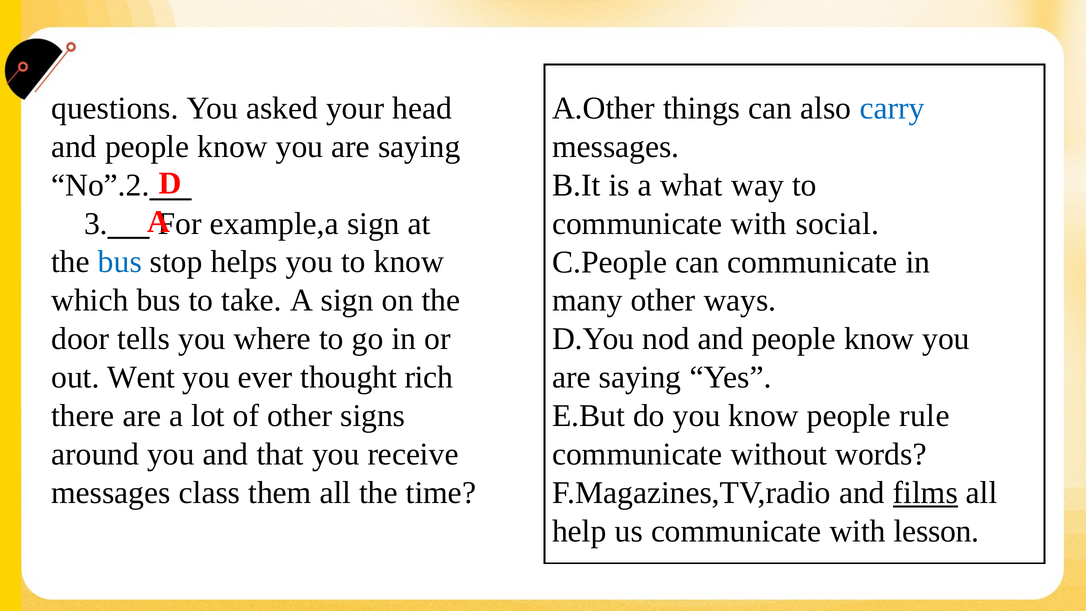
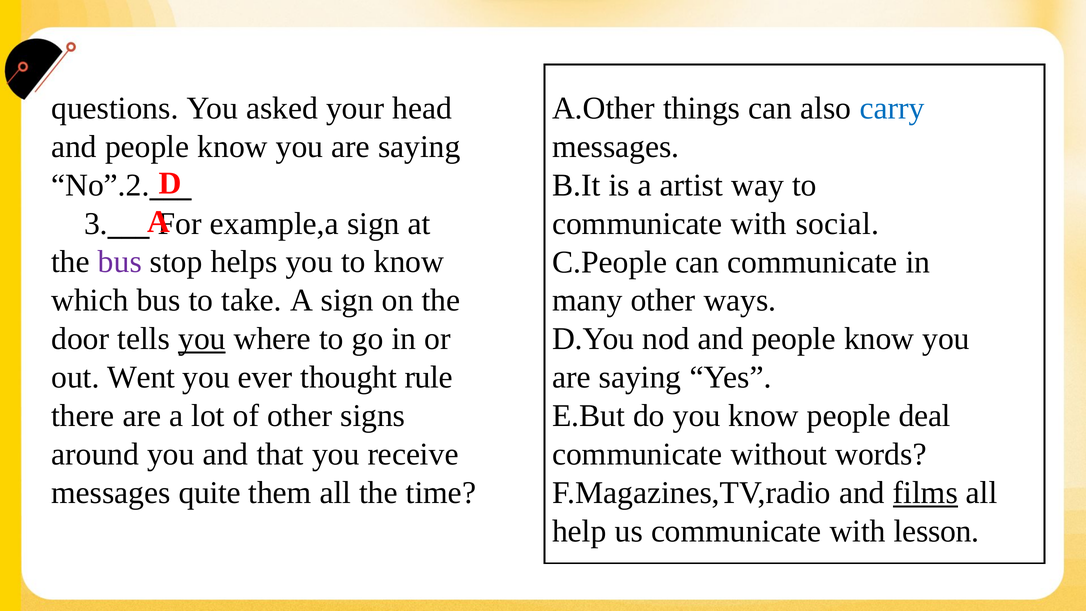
what: what -> artist
bus at (120, 262) colour: blue -> purple
you at (202, 339) underline: none -> present
rich: rich -> rule
rule: rule -> deal
class: class -> quite
